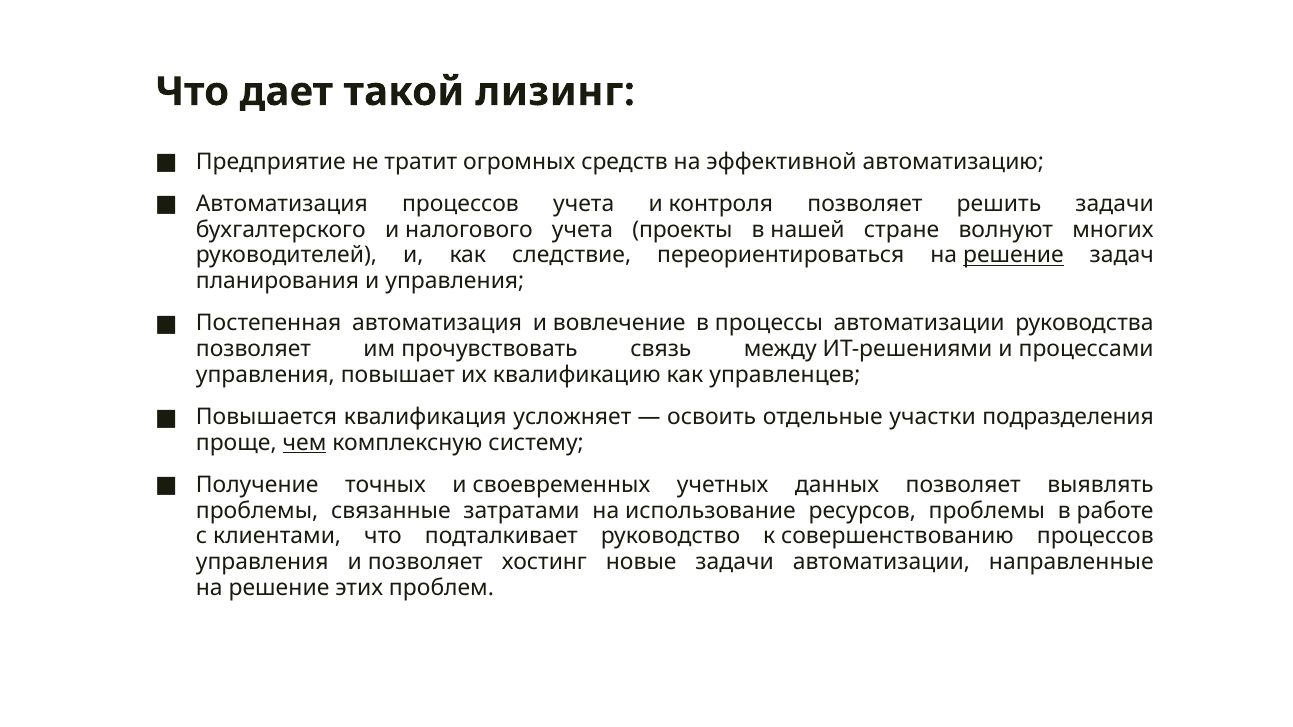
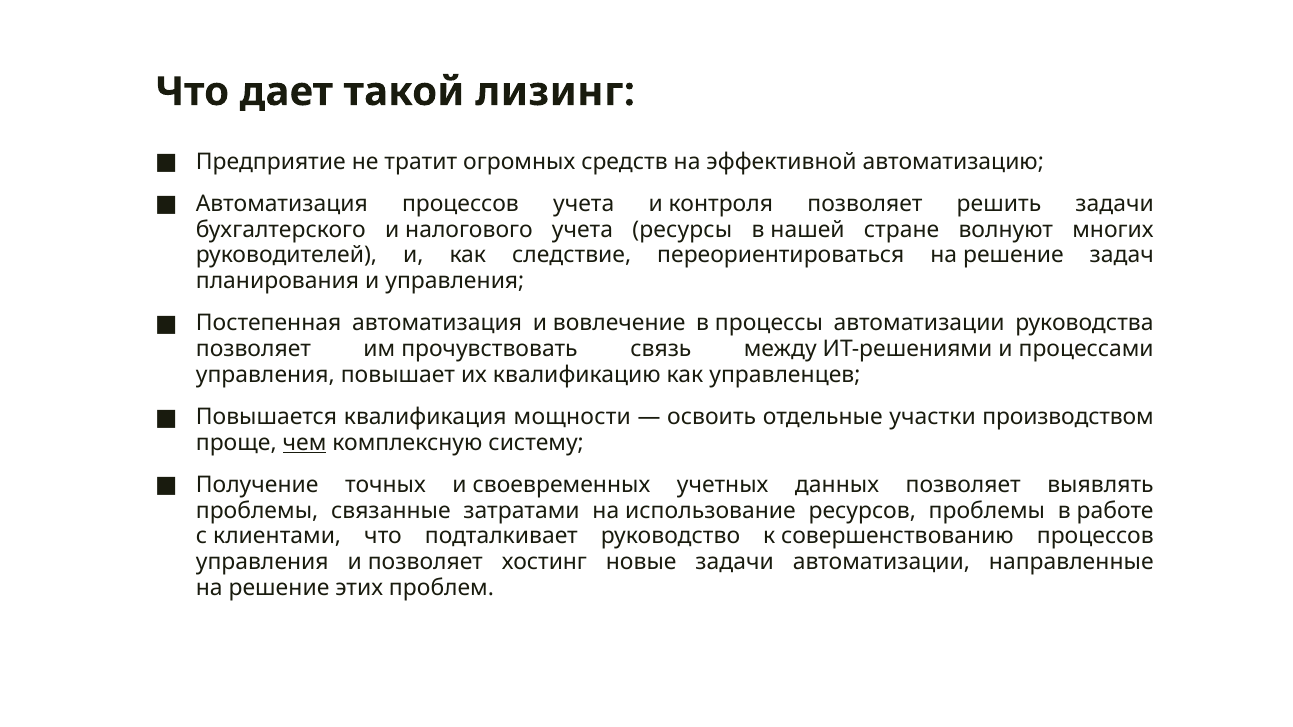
проекты: проекты -> ресурсы
решение at (1013, 255) underline: present -> none
усложняет: усложняет -> мощности
подразделения: подразделения -> производством
